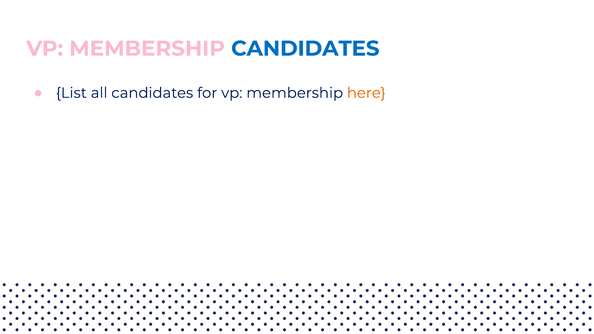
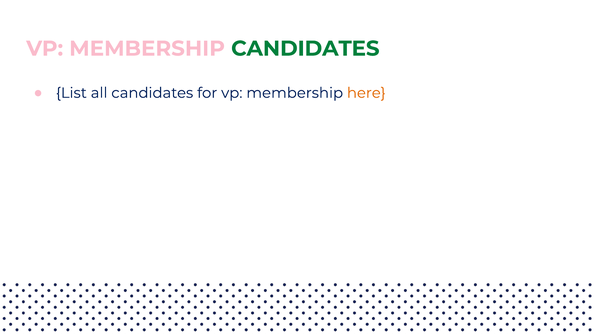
CANDIDATES at (305, 49) colour: blue -> green
